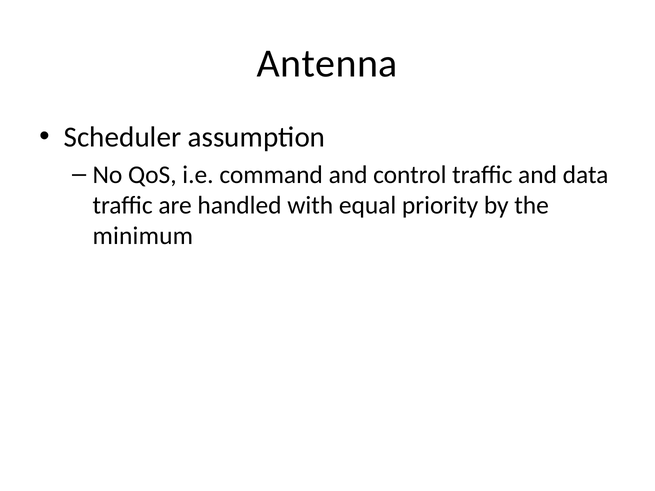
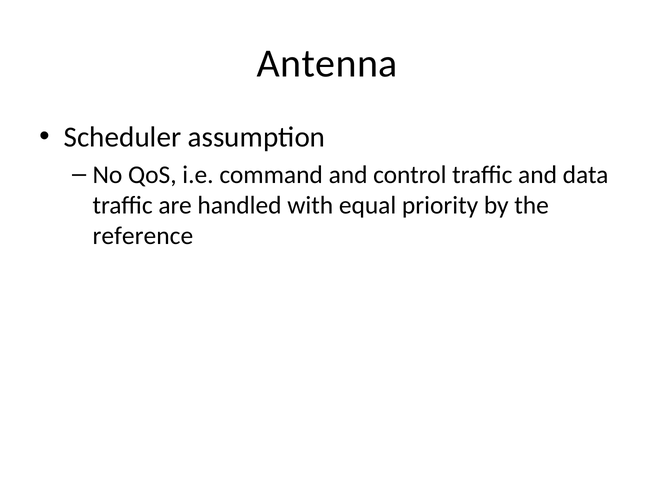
minimum: minimum -> reference
